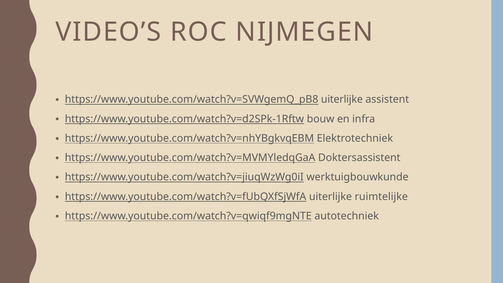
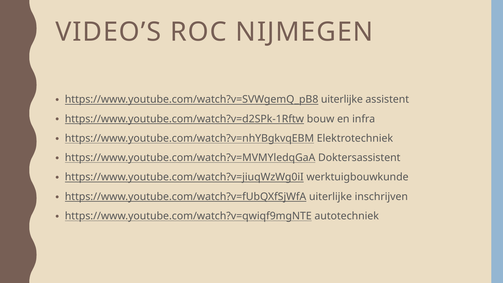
ruimtelijke: ruimtelijke -> inschrijven
